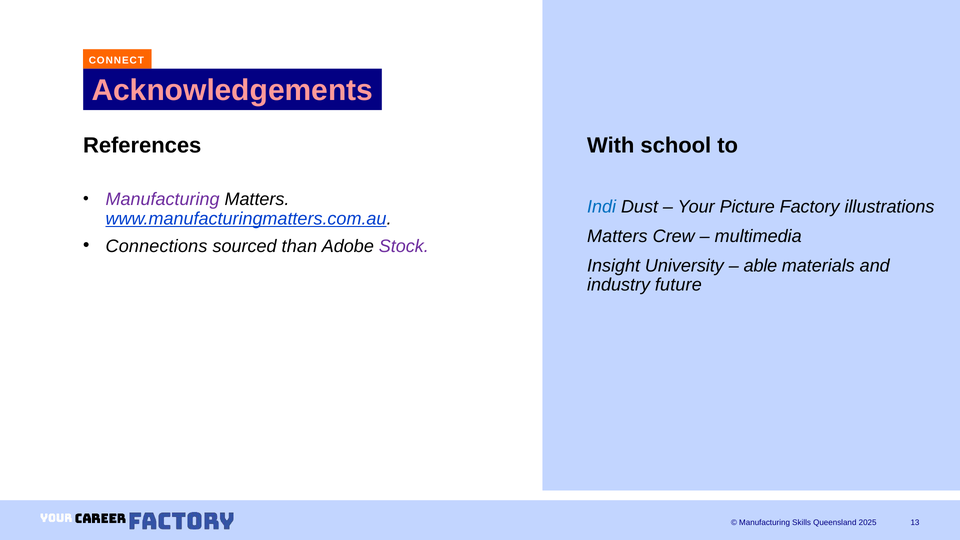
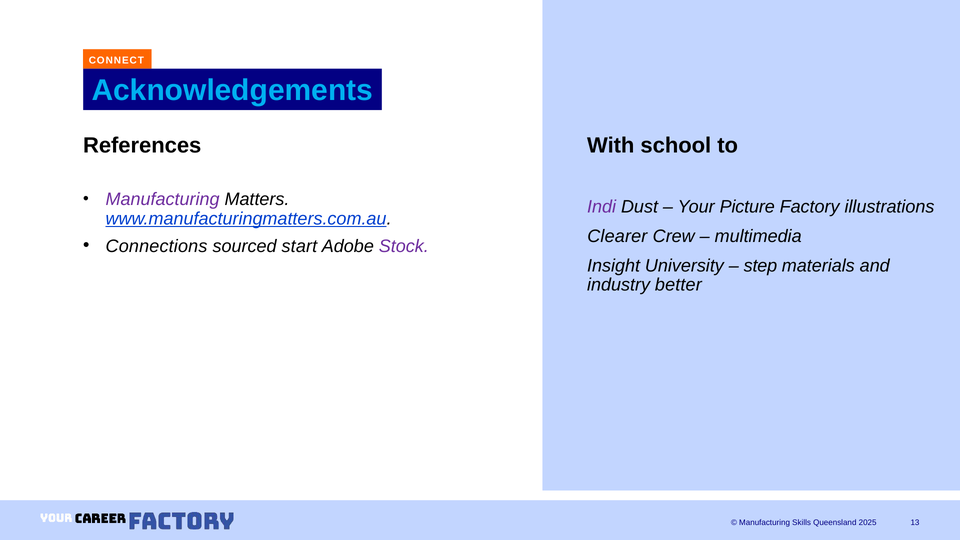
Acknowledgements colour: pink -> light blue
Indi colour: blue -> purple
Matters at (617, 236): Matters -> Clearer
than: than -> start
able: able -> step
future: future -> better
